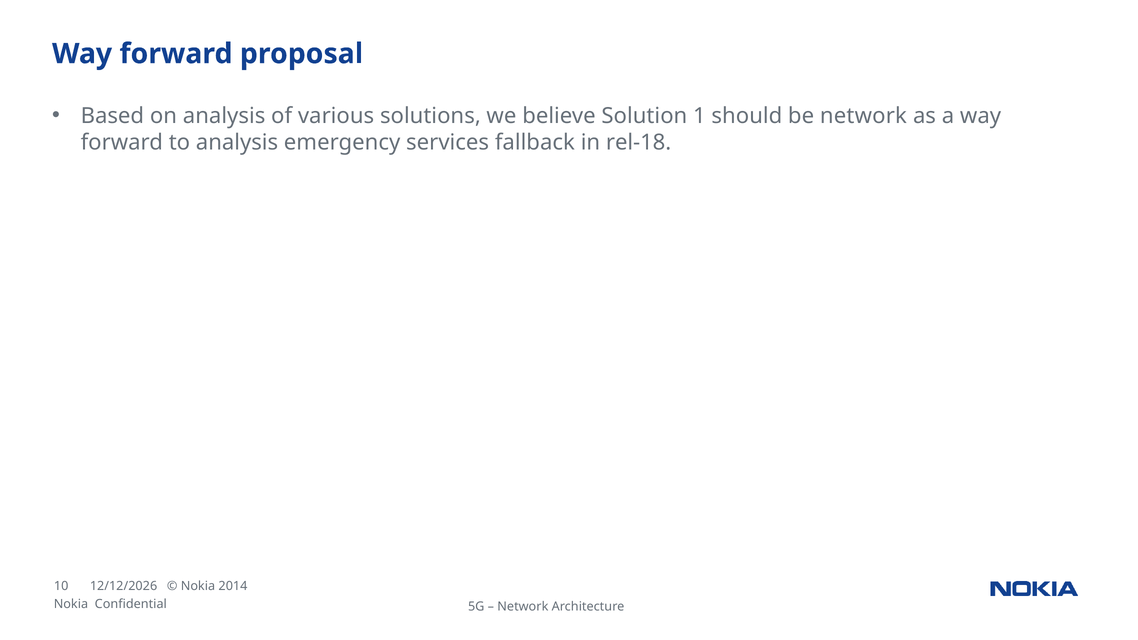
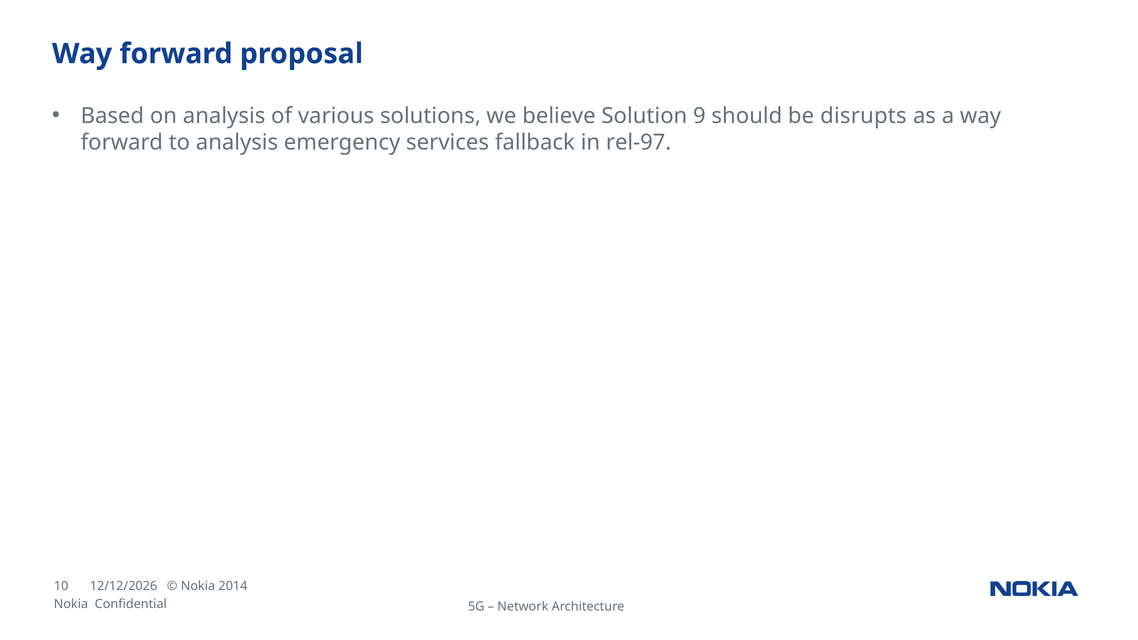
1: 1 -> 9
be network: network -> disrupts
rel-18: rel-18 -> rel-97
